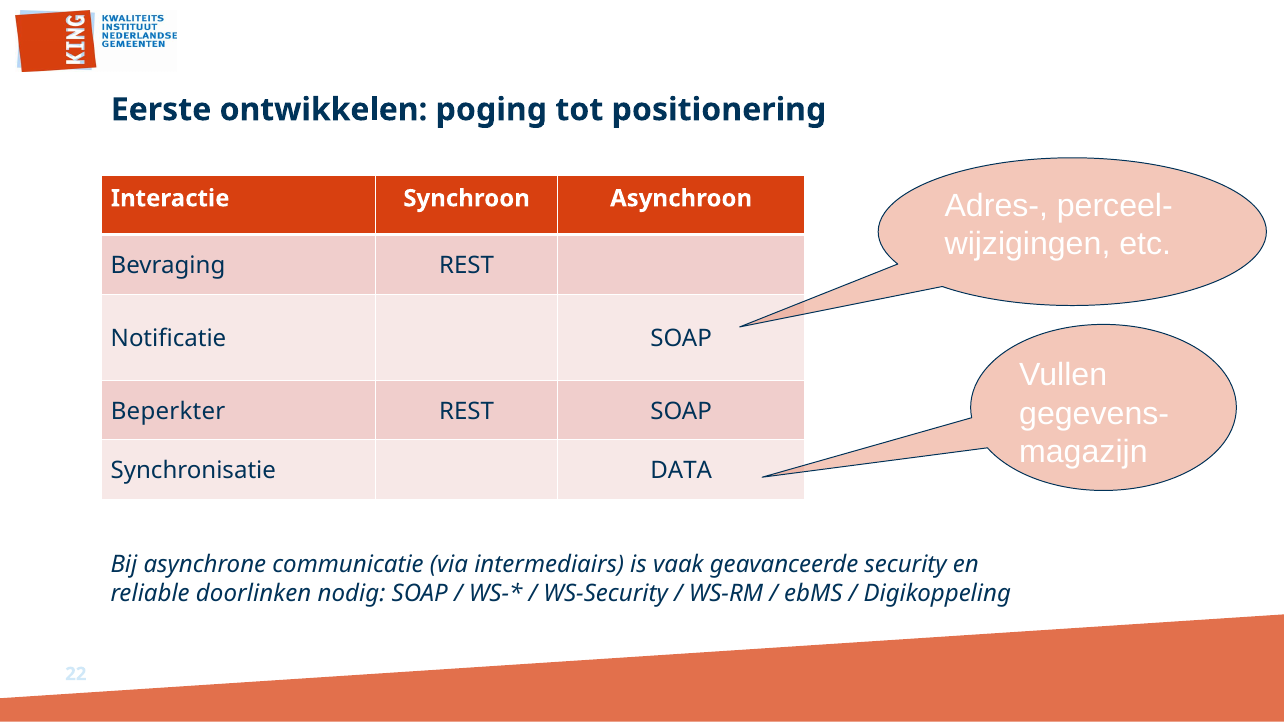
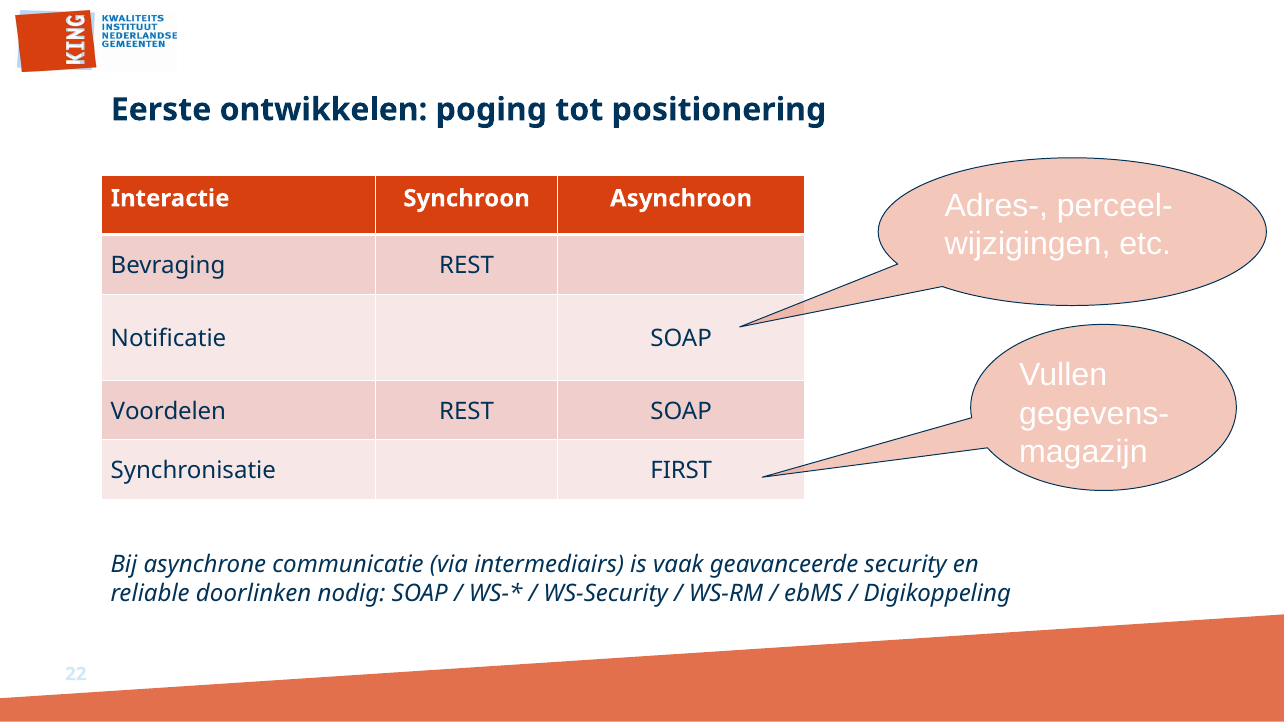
Beperkter: Beperkter -> Voordelen
DATA: DATA -> FIRST
